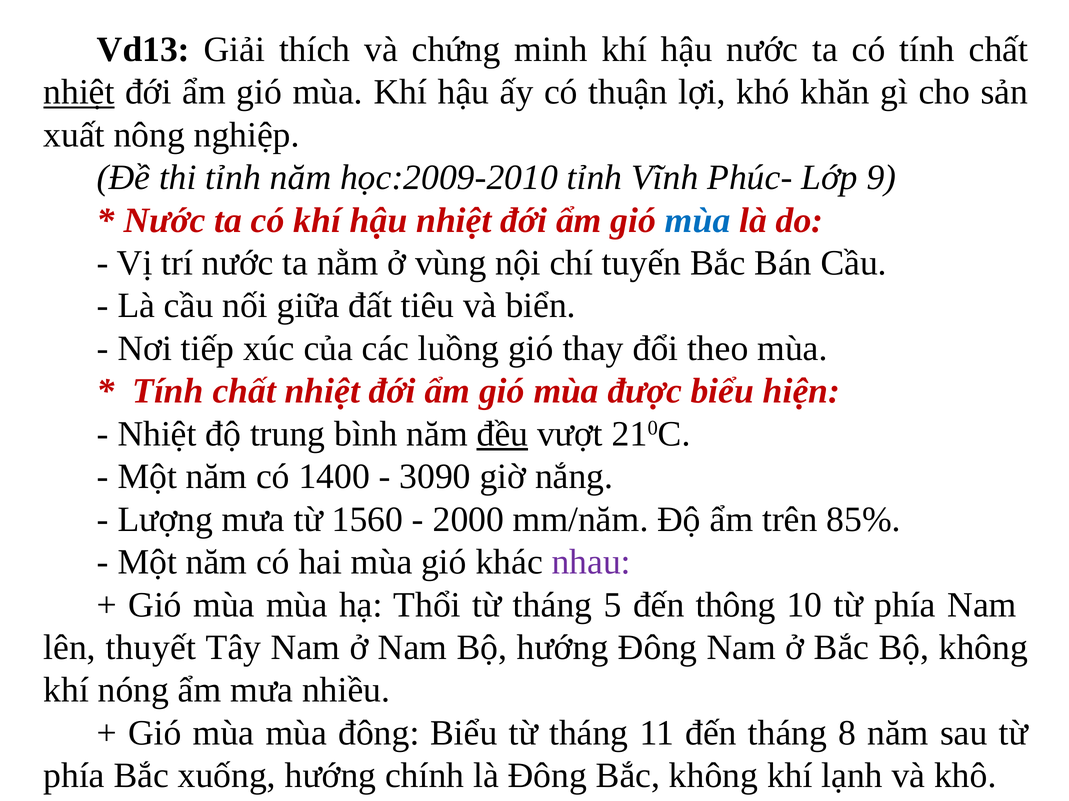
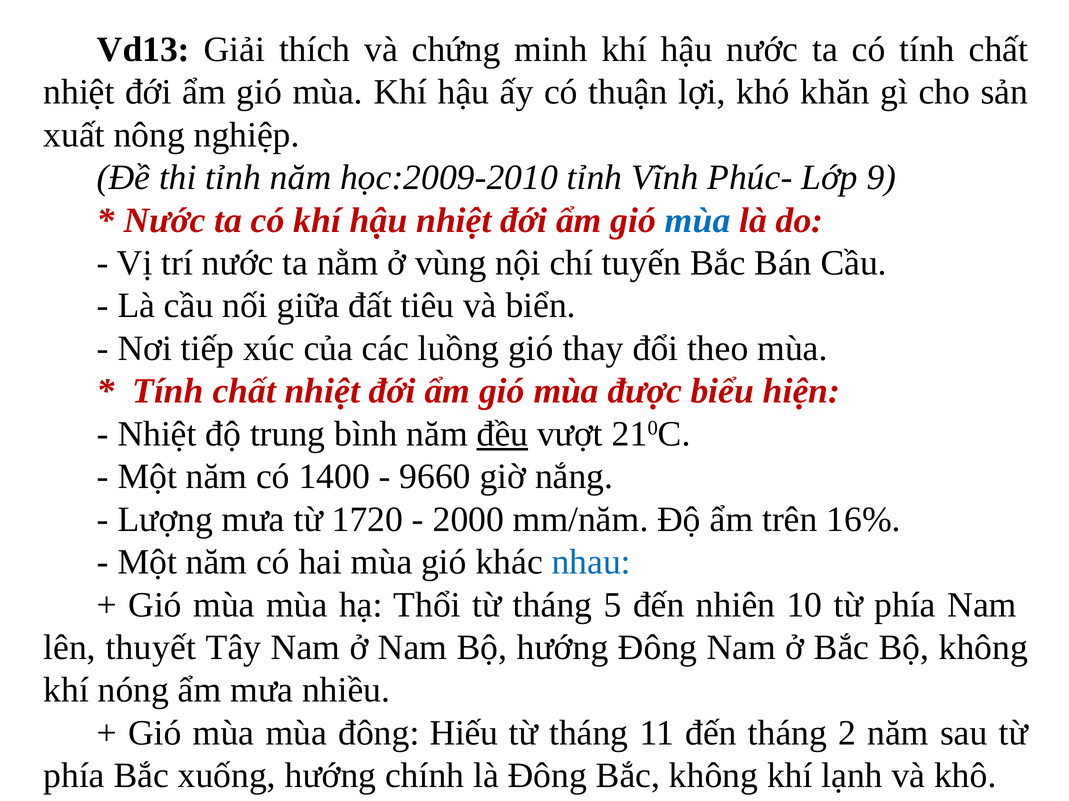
nhiệt at (79, 92) underline: present -> none
3090: 3090 -> 9660
1560: 1560 -> 1720
85%: 85% -> 16%
nhau colour: purple -> blue
thông: thông -> nhiên
đông Biểu: Biểu -> Hiếu
8: 8 -> 2
